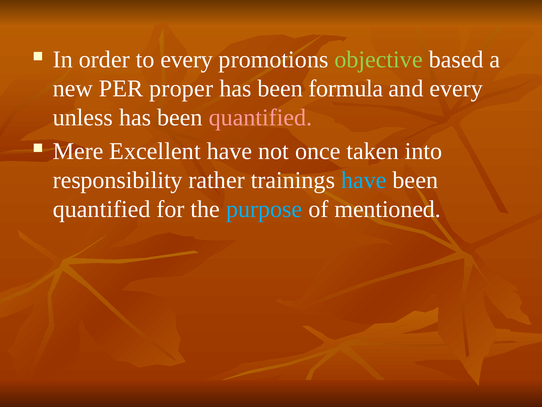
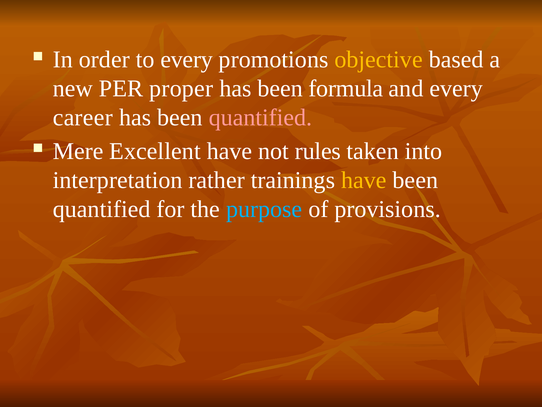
objective colour: light green -> yellow
unless: unless -> career
once: once -> rules
responsibility: responsibility -> interpretation
have at (364, 180) colour: light blue -> yellow
mentioned: mentioned -> provisions
